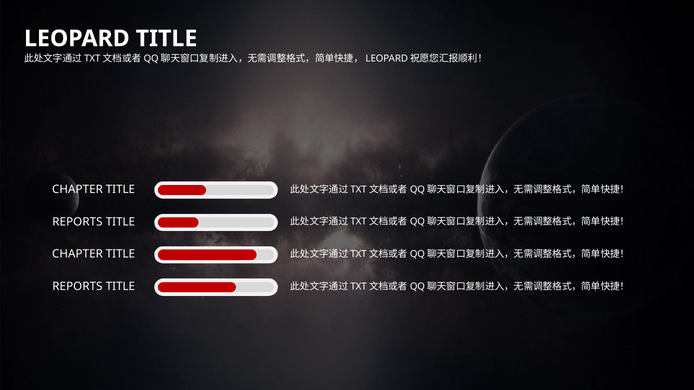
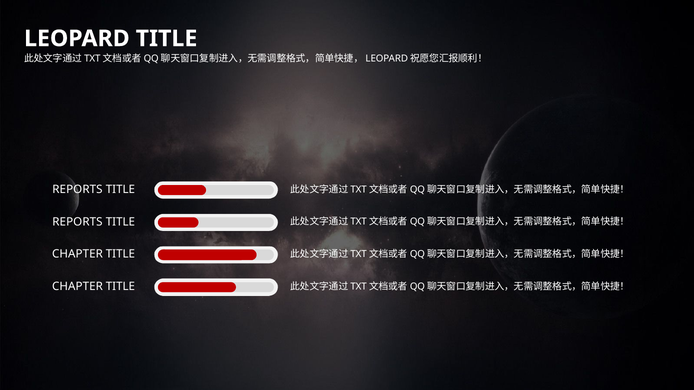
CHAPTER at (77, 190): CHAPTER -> REPORTS
REPORTS at (77, 287): REPORTS -> CHAPTER
